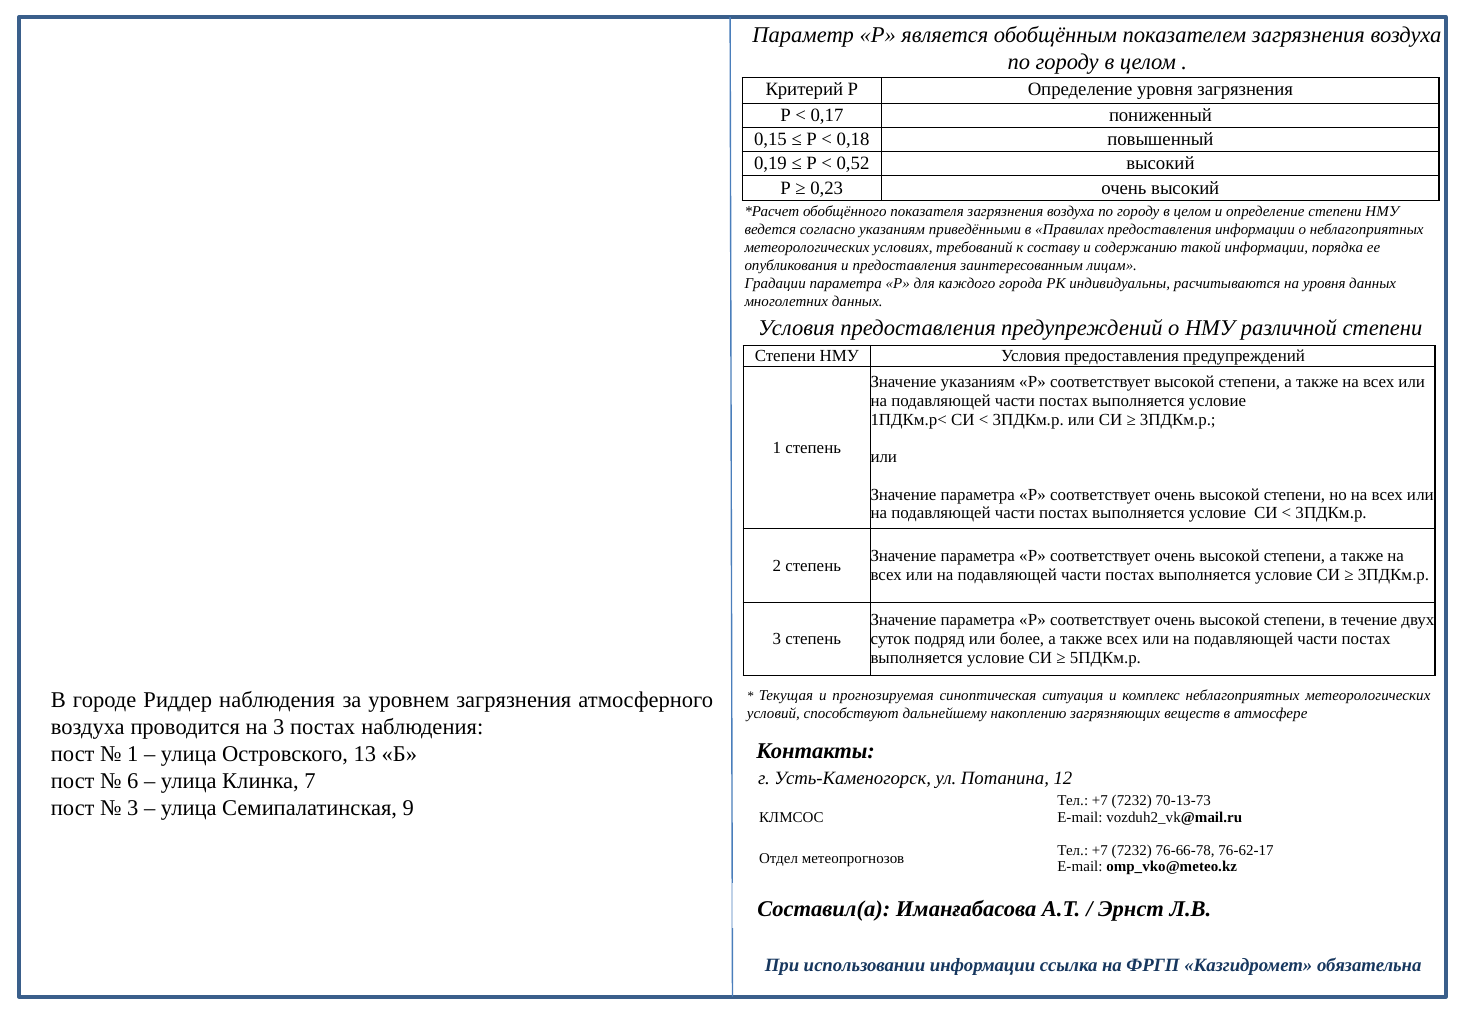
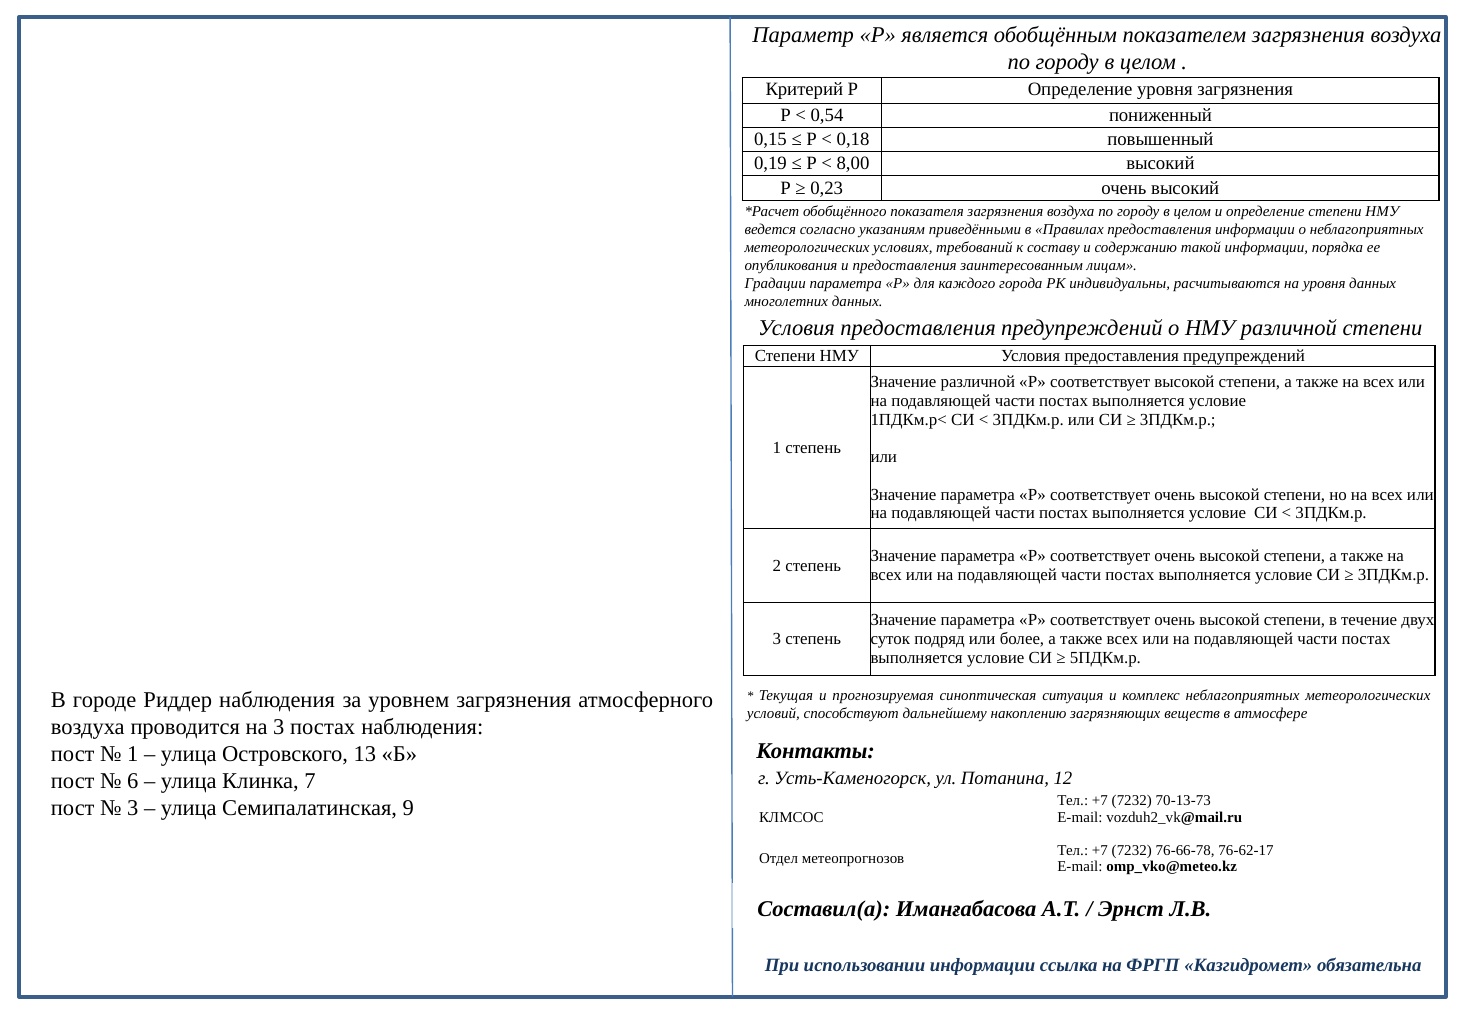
0,17: 0,17 -> 0,54
0,52: 0,52 -> 8,00
Значение указаниям: указаниям -> различной
